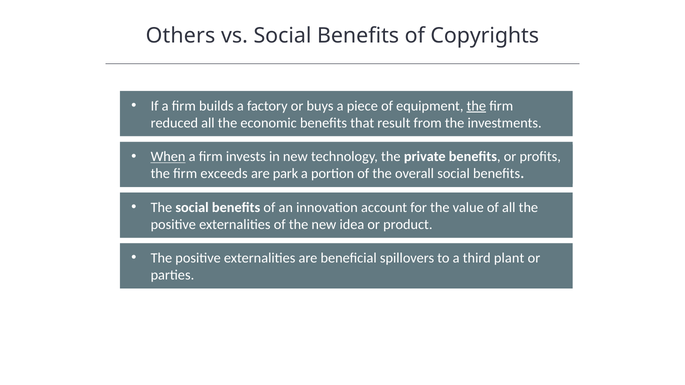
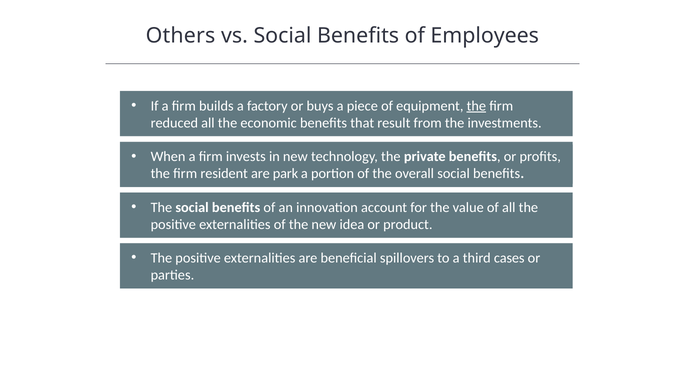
Copyrights: Copyrights -> Employees
When underline: present -> none
exceeds: exceeds -> resident
plant: plant -> cases
